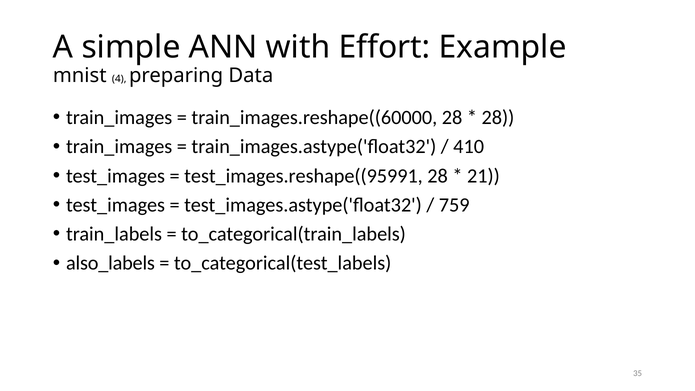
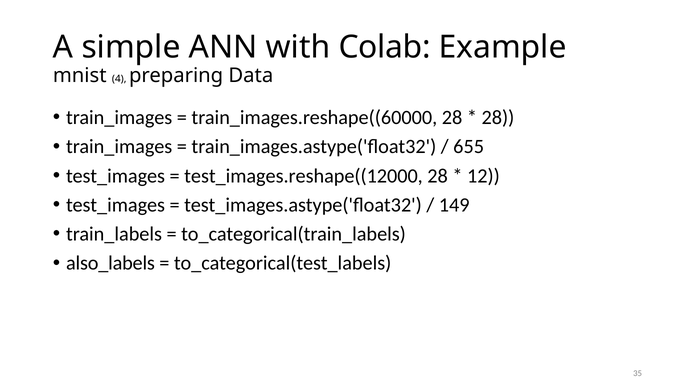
Effort: Effort -> Colab
410: 410 -> 655
test_images.reshape((95991: test_images.reshape((95991 -> test_images.reshape((12000
21: 21 -> 12
759: 759 -> 149
